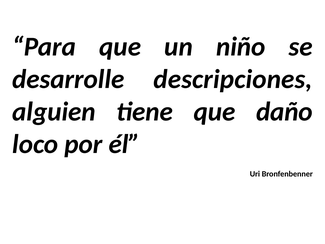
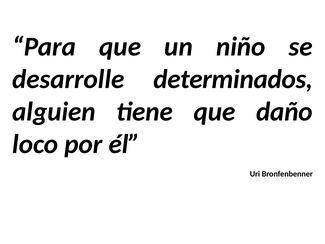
descripciones: descripciones -> determinados
